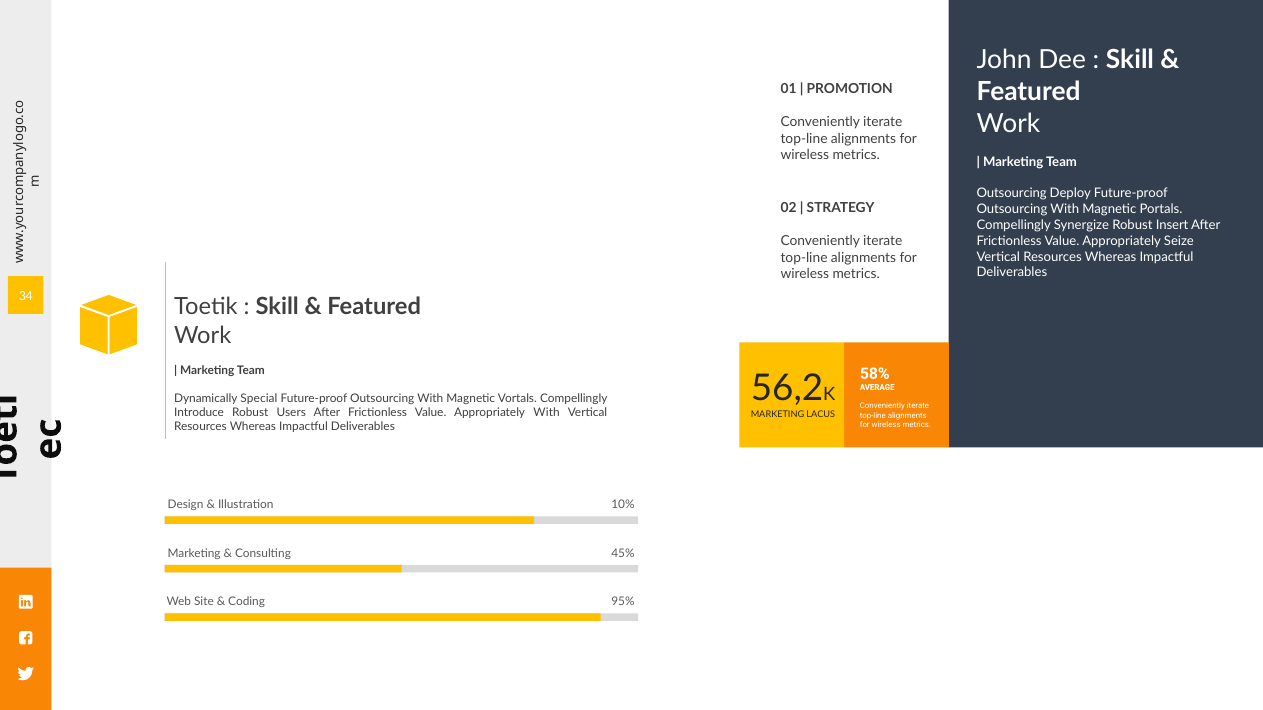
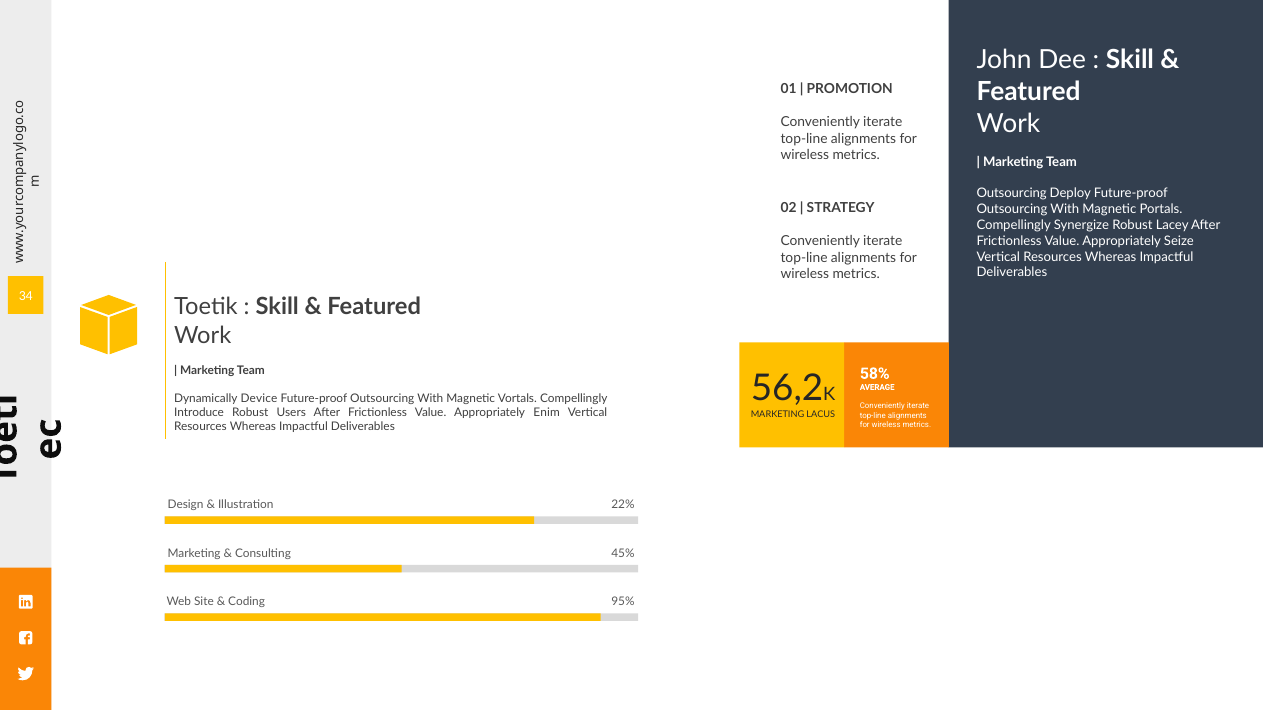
Insert: Insert -> Lacey
Special: Special -> Device
Appropriately With: With -> Enim
10%: 10% -> 22%
